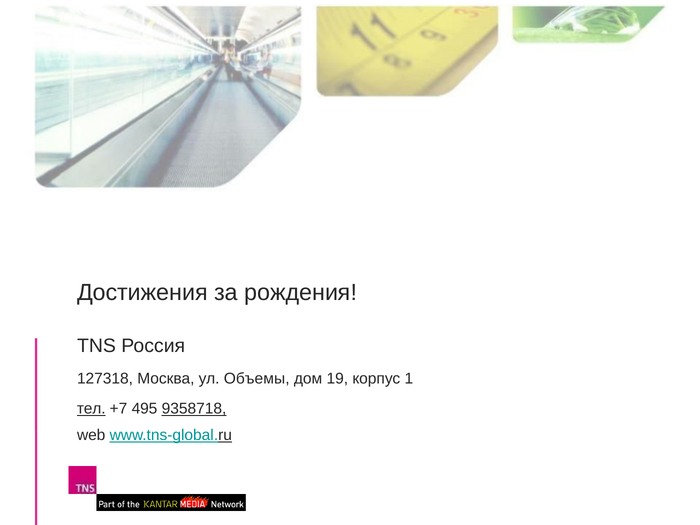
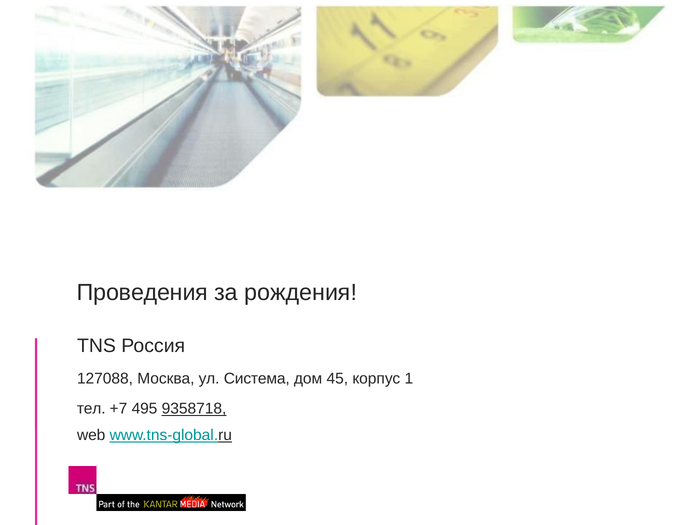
Достижения: Достижения -> Проведения
127318: 127318 -> 127088
Объемы: Объемы -> Система
19: 19 -> 45
тел underline: present -> none
